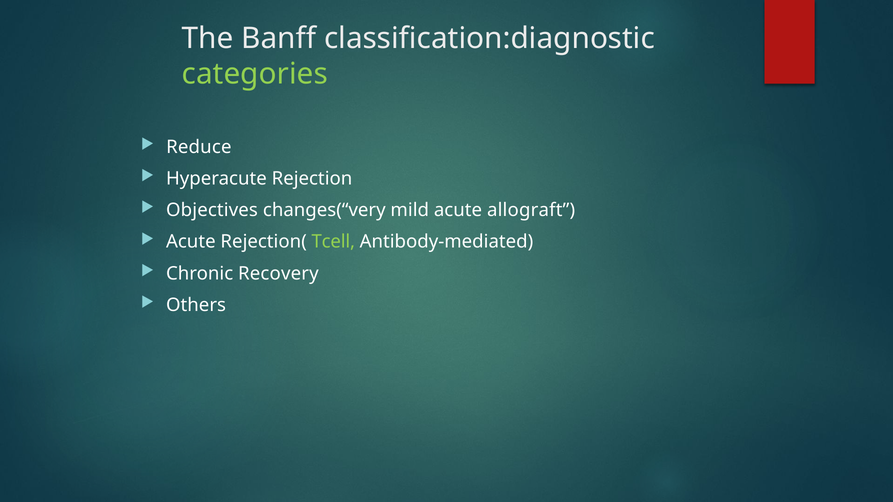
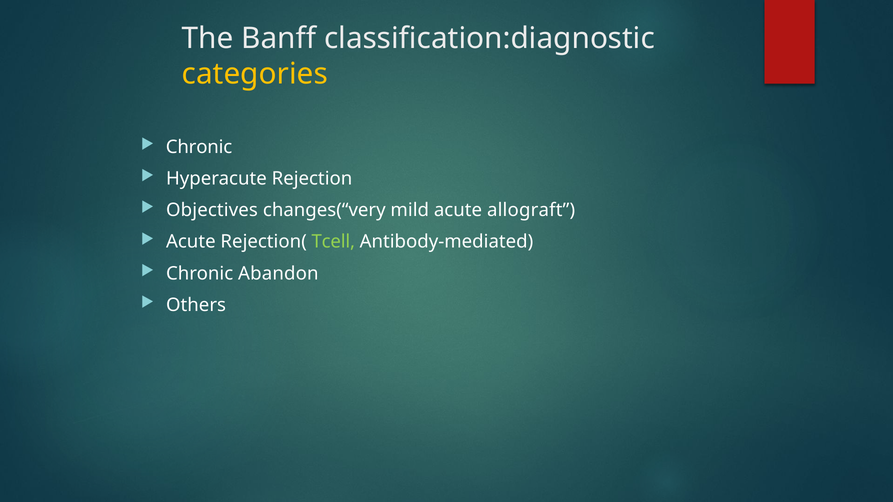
categories colour: light green -> yellow
Reduce at (199, 147): Reduce -> Chronic
Recovery: Recovery -> Abandon
